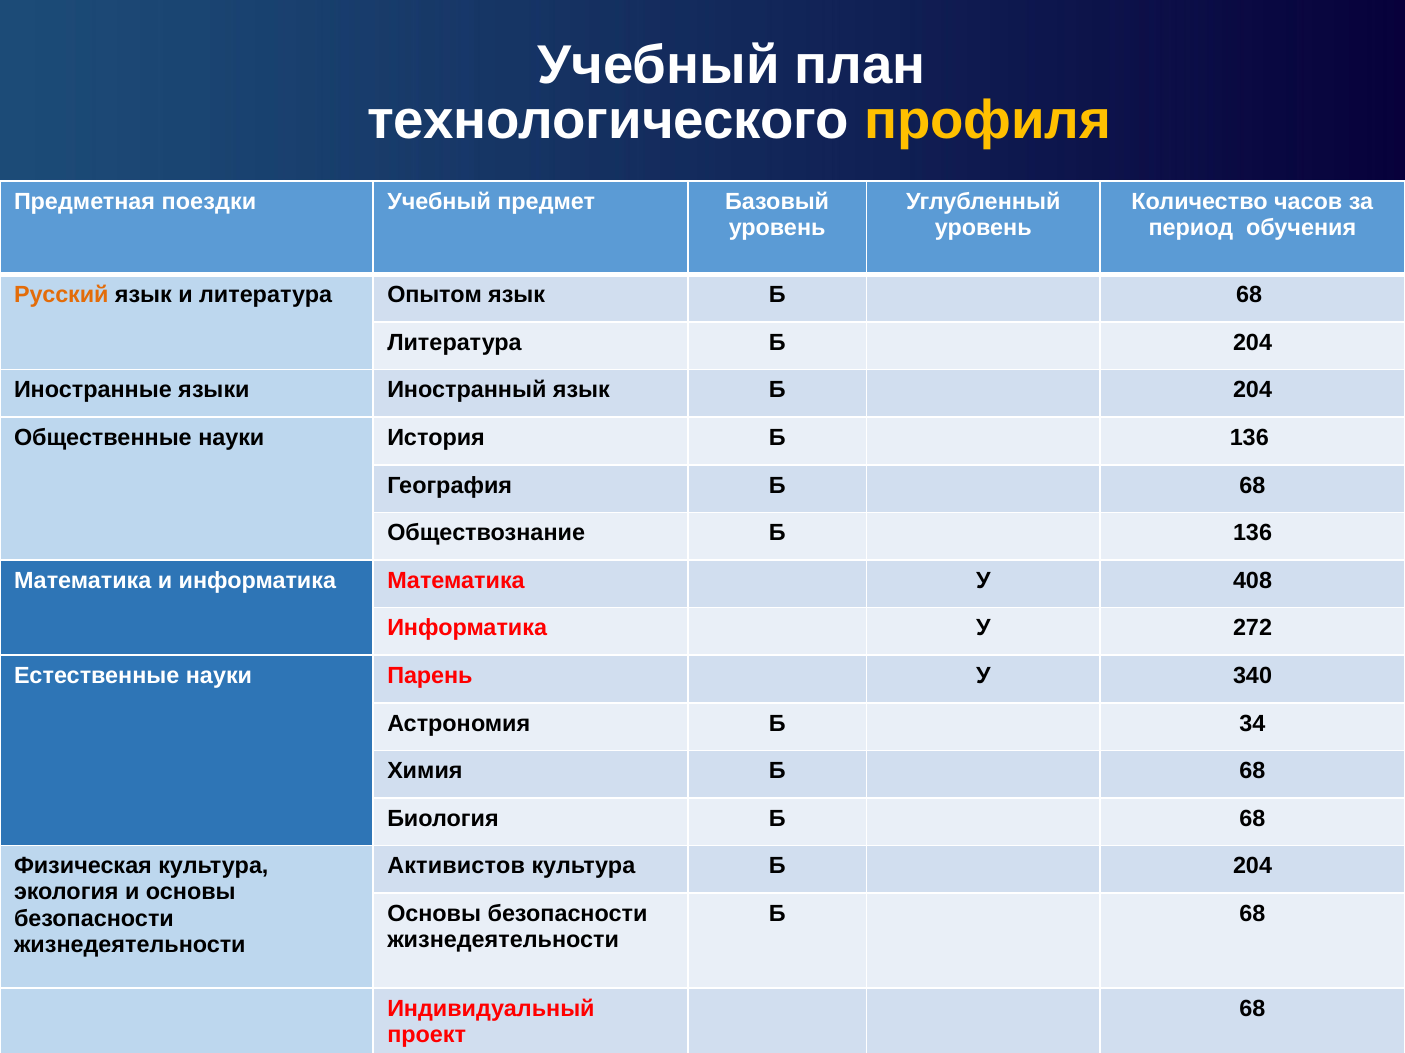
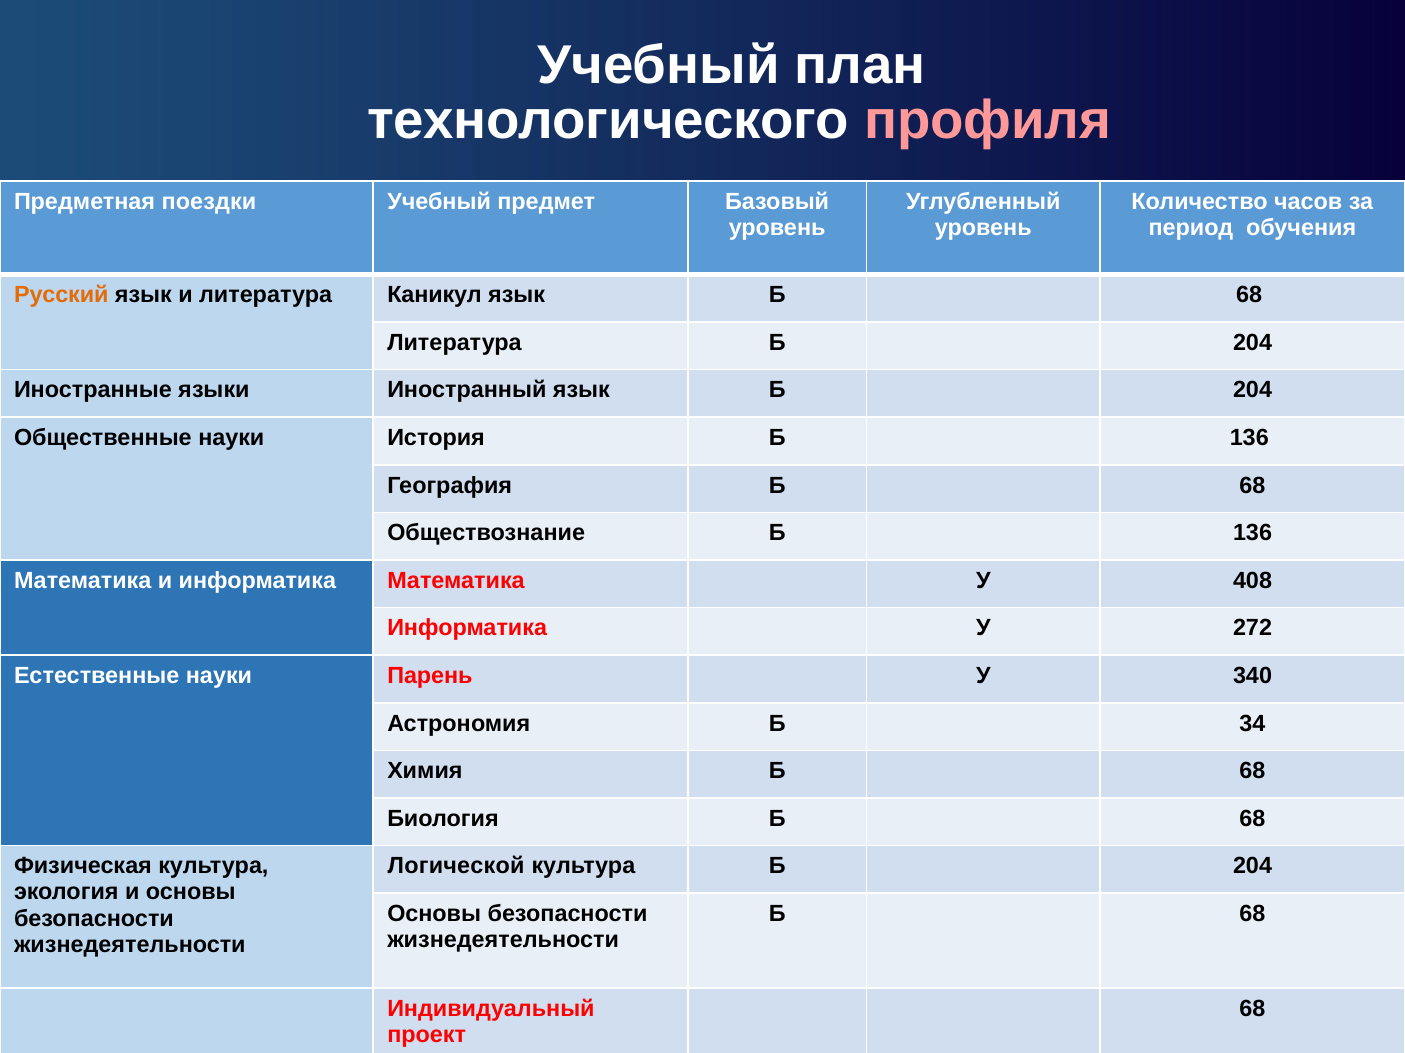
профиля colour: yellow -> pink
Опытом: Опытом -> Каникул
Активистов: Активистов -> Логической
